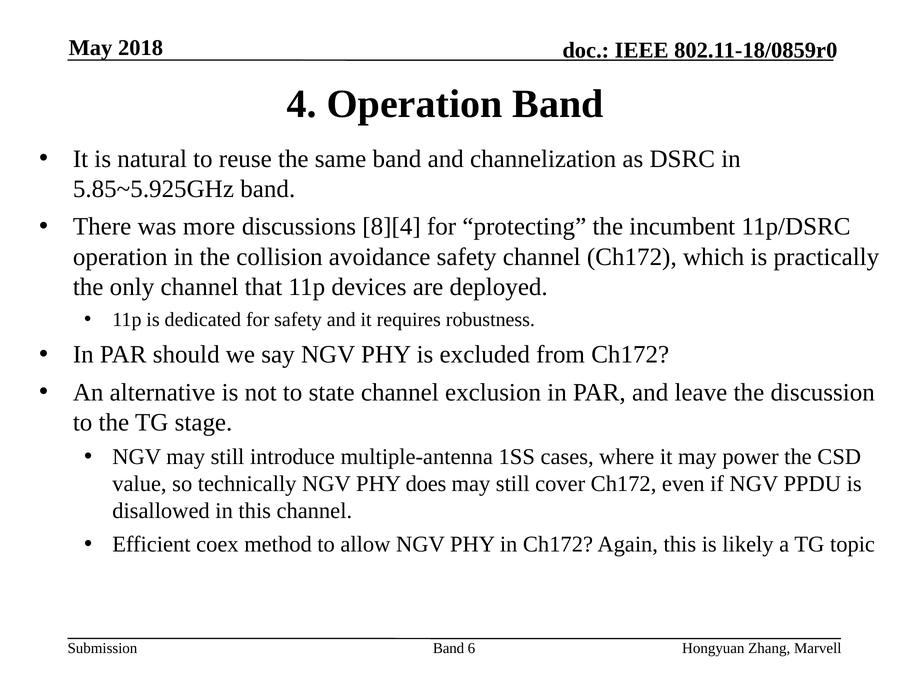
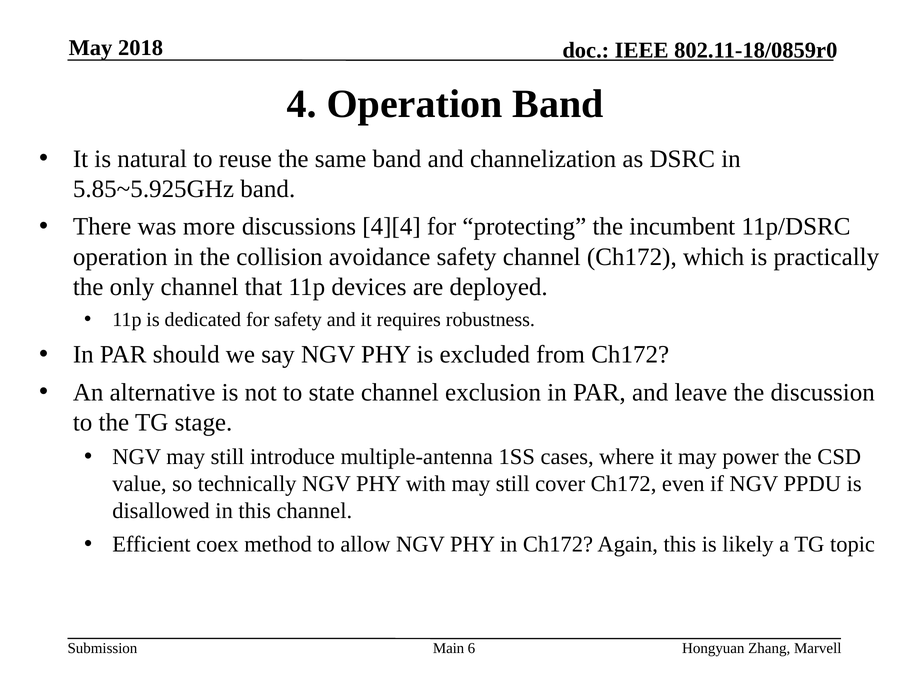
8][4: 8][4 -> 4][4
does: does -> with
Band at (449, 648): Band -> Main
